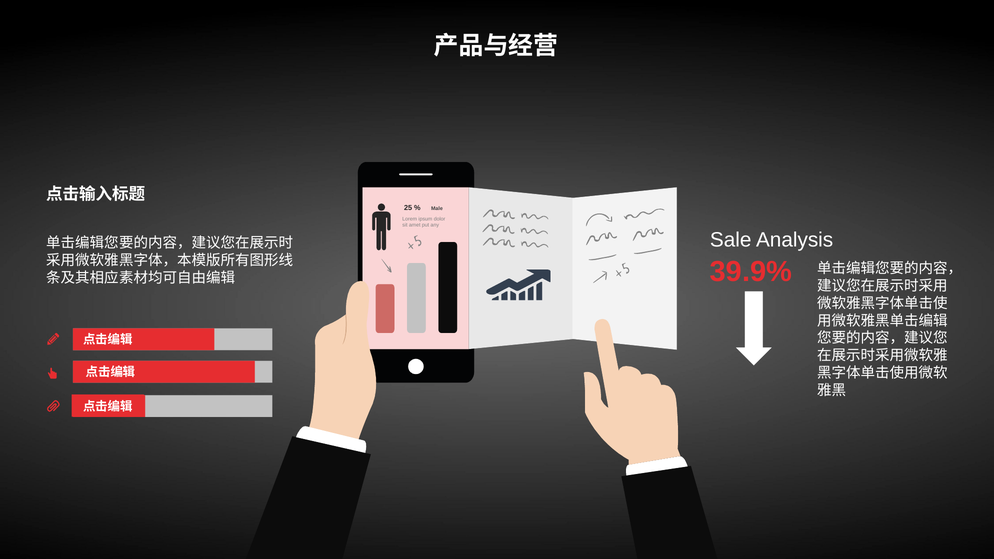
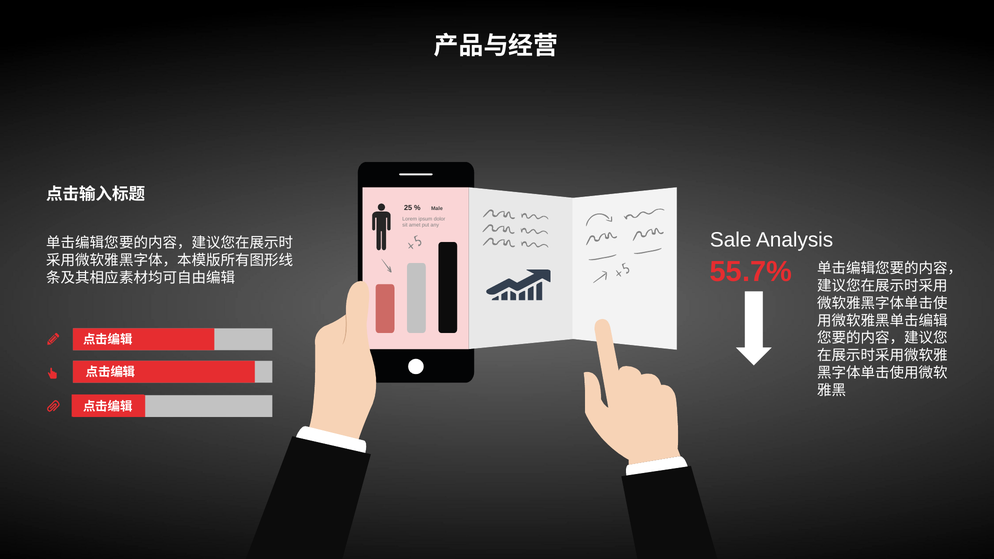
39.9%: 39.9% -> 55.7%
